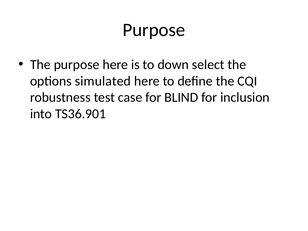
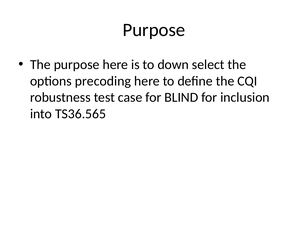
simulated: simulated -> precoding
TS36.901: TS36.901 -> TS36.565
